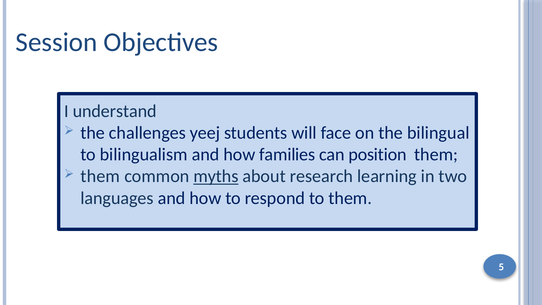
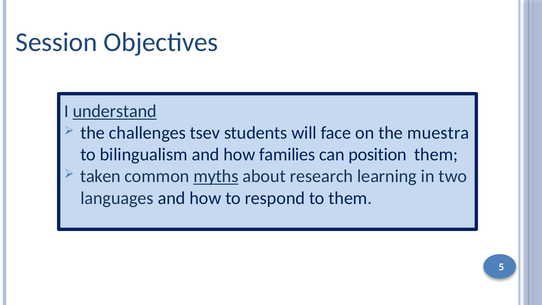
understand underline: none -> present
yeej: yeej -> tsev
bilingual: bilingual -> muestra
them at (100, 176): them -> taken
